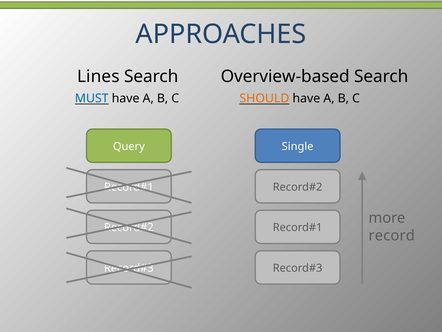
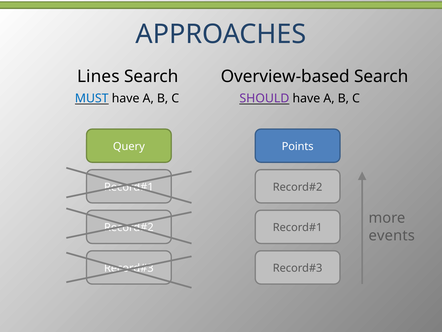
SHOULD colour: orange -> purple
Single: Single -> Points
record: record -> events
